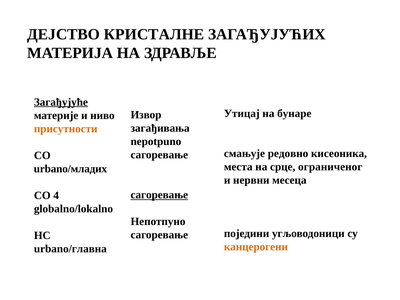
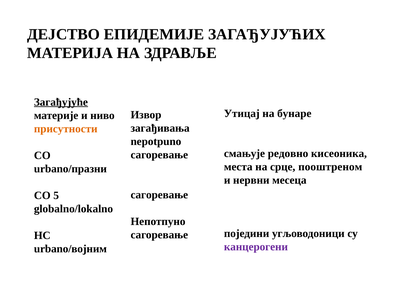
КРИСТАЛНЕ: КРИСТАЛНЕ -> ЕПИДЕМИЈЕ
ограниченог: ограниченог -> пооштреном
urbano/младих: urbano/младих -> urbano/празни
сагоревање at (159, 195) underline: present -> none
4: 4 -> 5
канцерогени colour: orange -> purple
urbano/главна: urbano/главна -> urbano/војним
